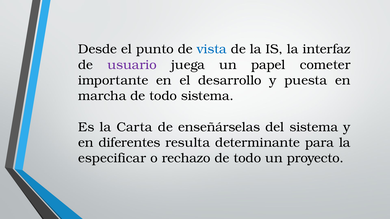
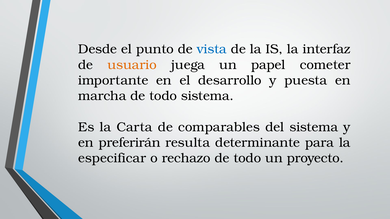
usuario colour: purple -> orange
enseñárselas: enseñárselas -> comparables
diferentes: diferentes -> preferirán
